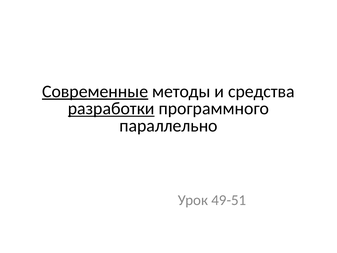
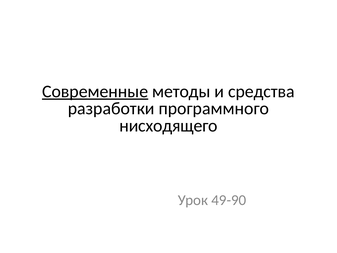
разработки underline: present -> none
параллельно: параллельно -> нисходящего
49-51: 49-51 -> 49-90
